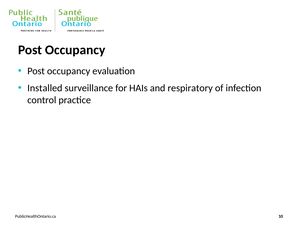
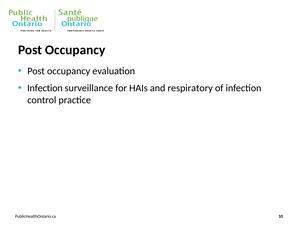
Installed at (45, 88): Installed -> Infection
